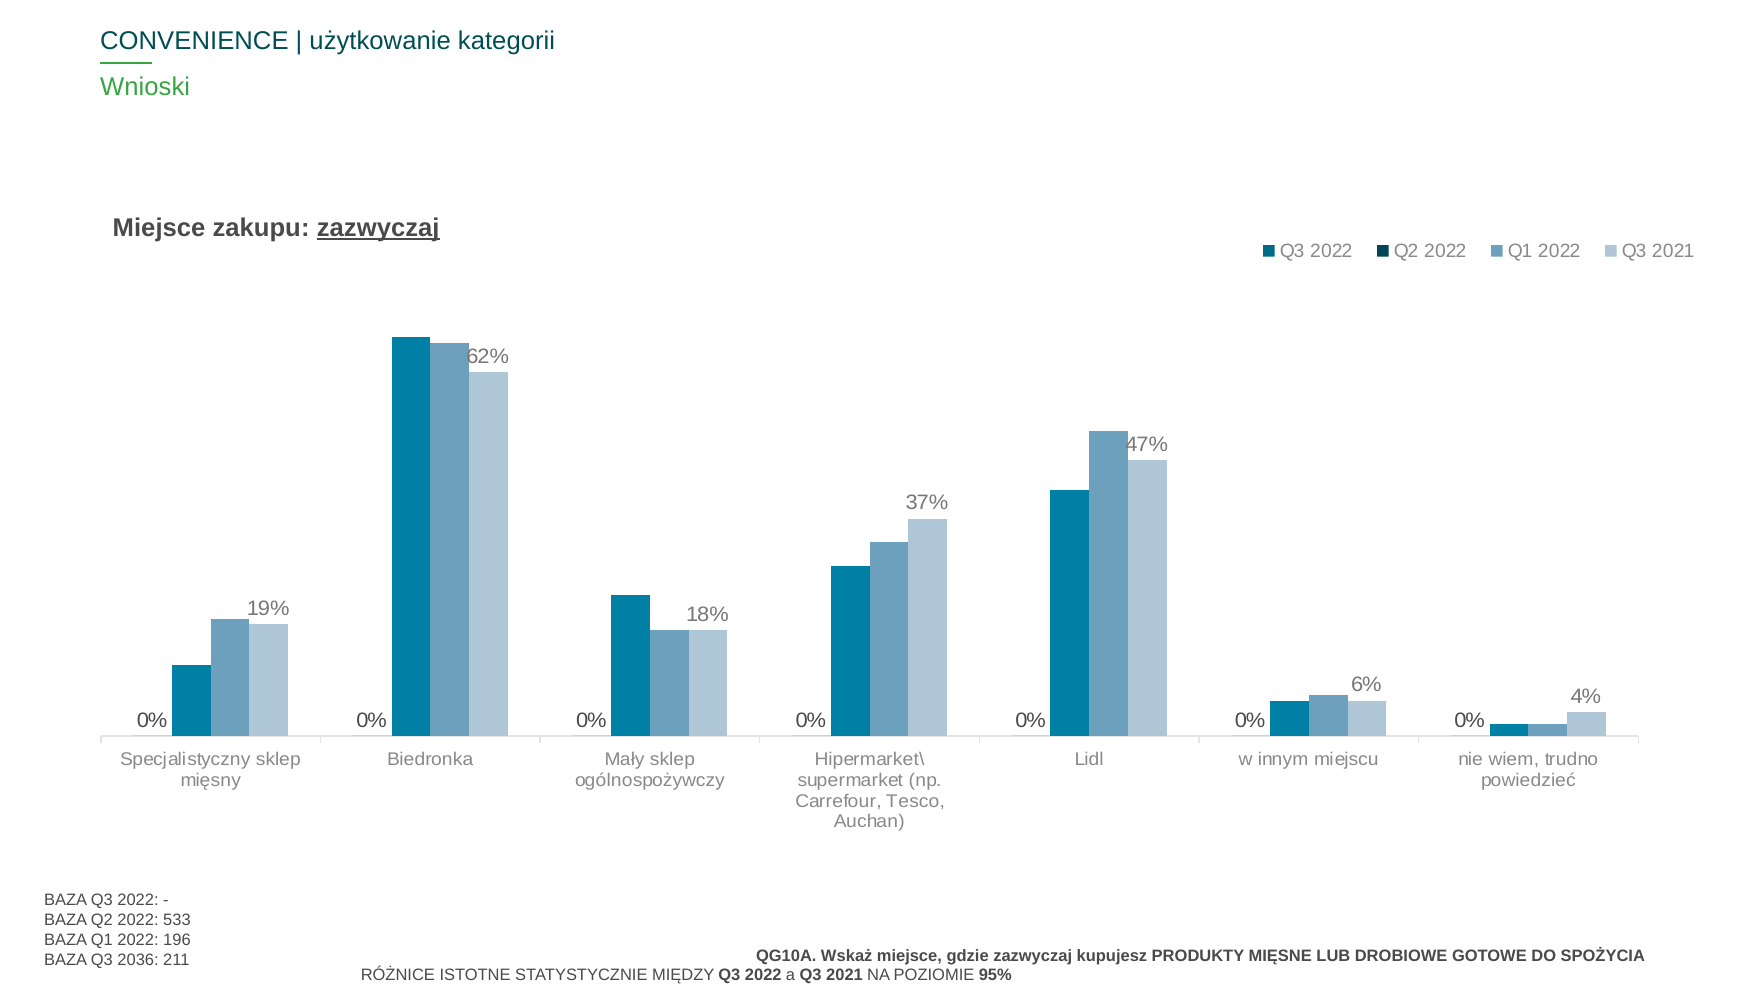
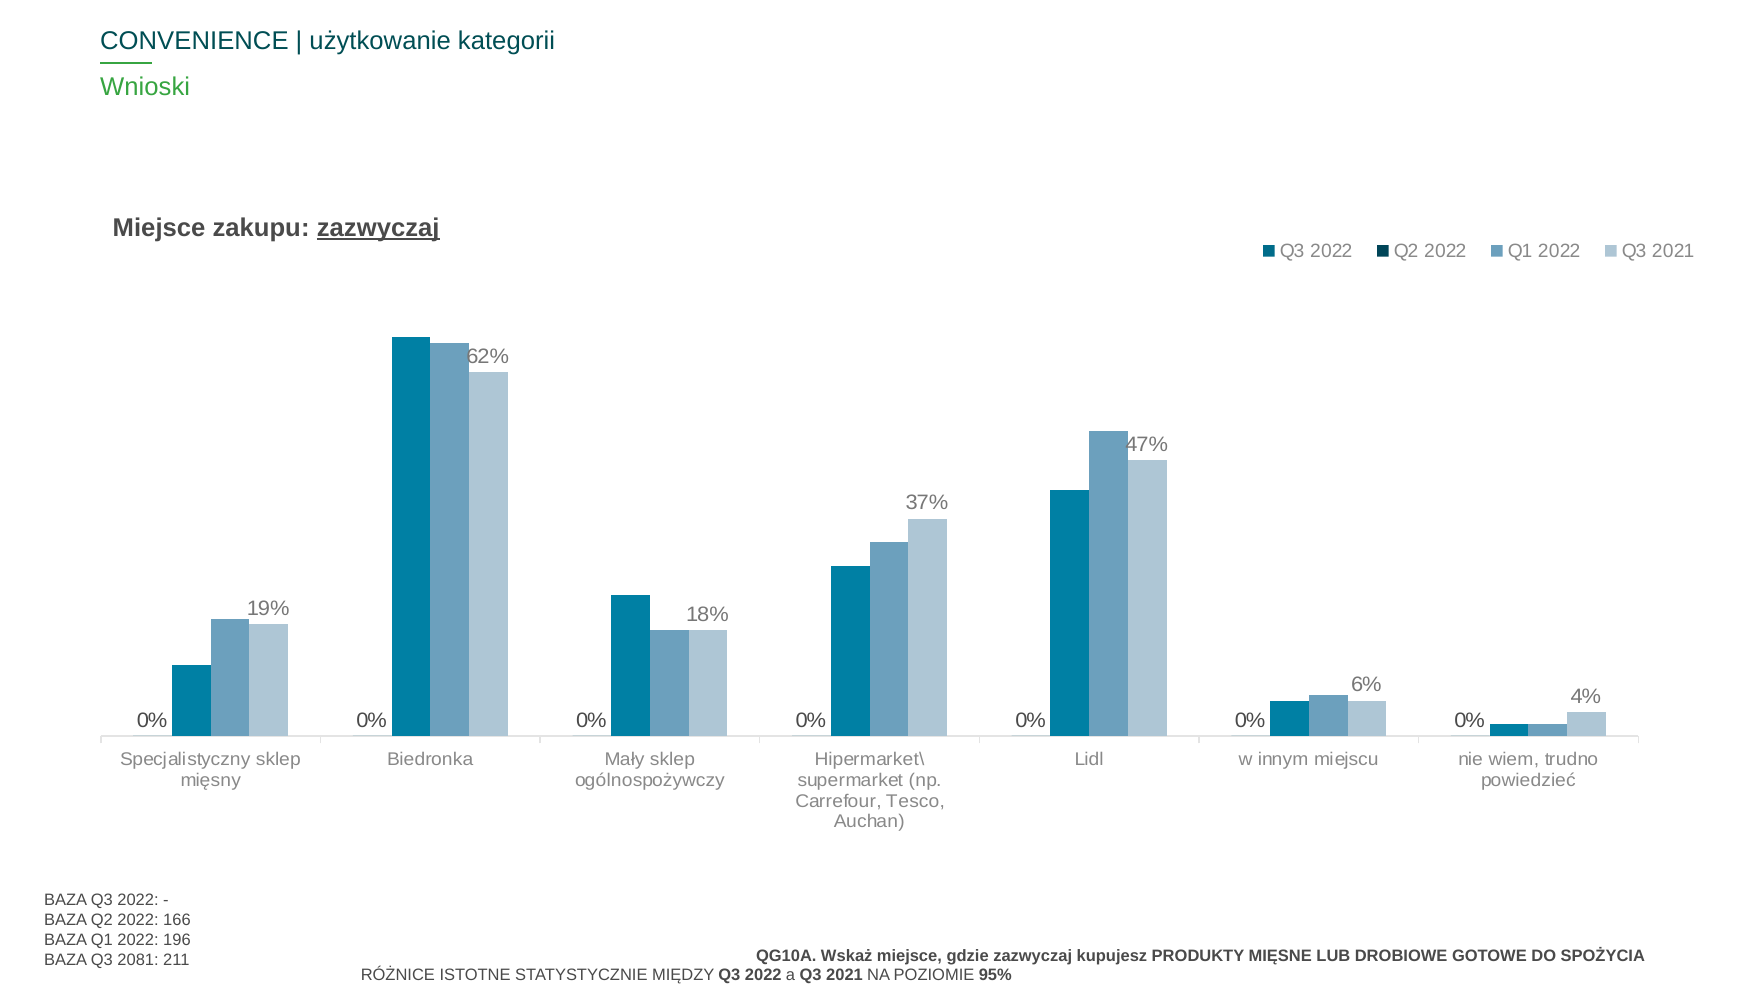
533: 533 -> 166
2036: 2036 -> 2081
